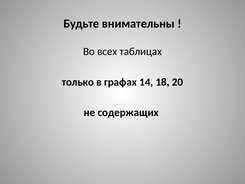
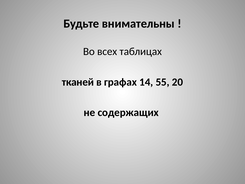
только: только -> тканей
18: 18 -> 55
